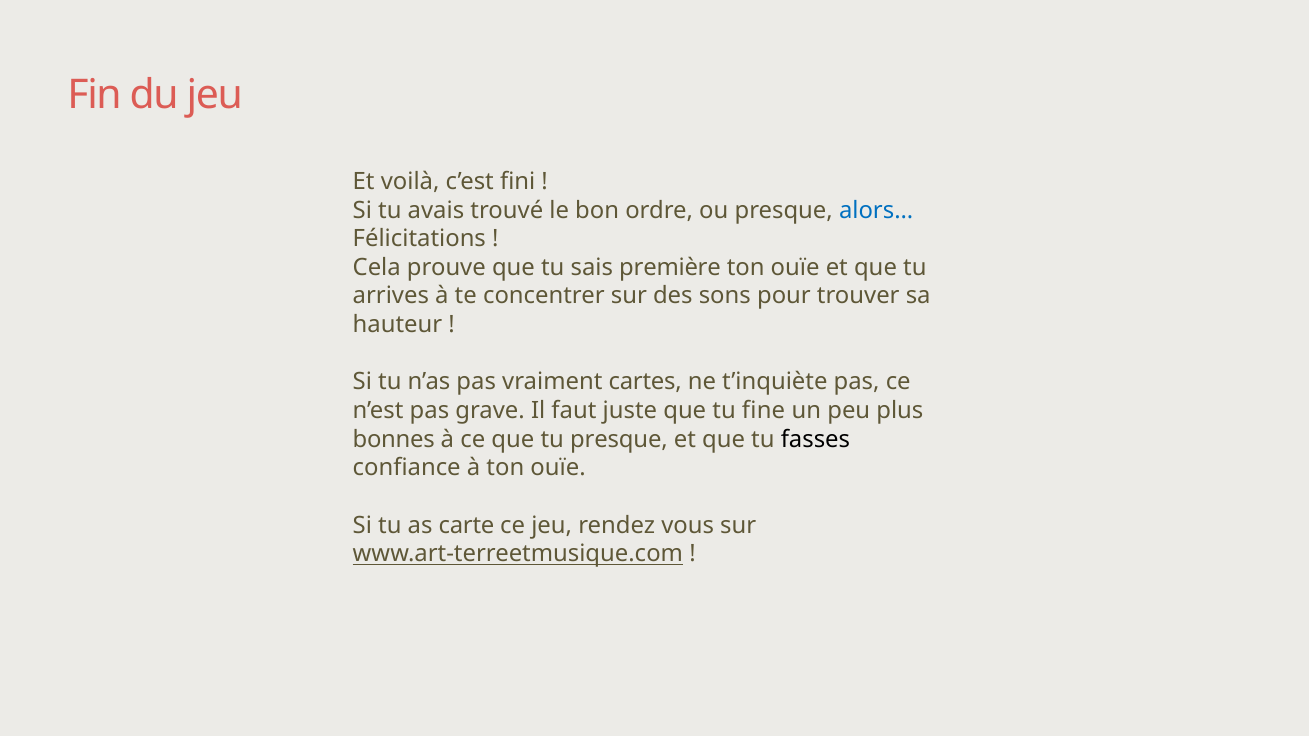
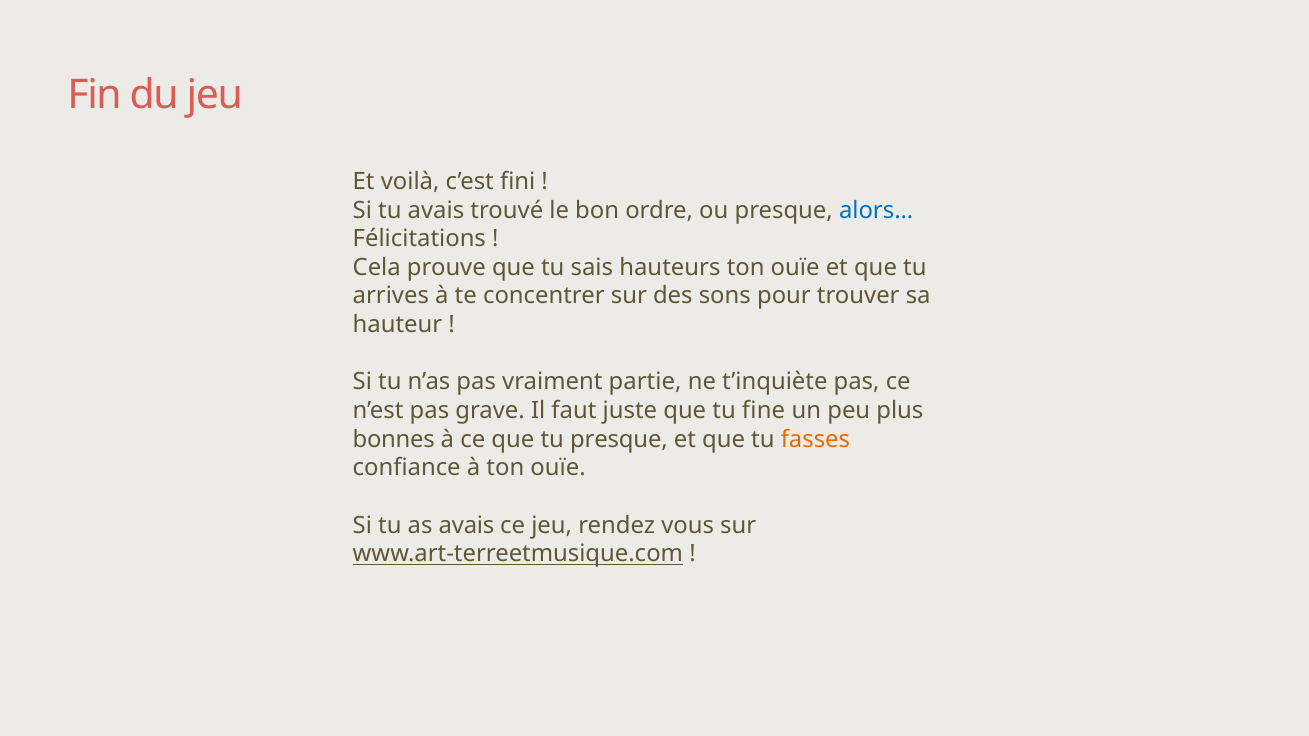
première: première -> hauteurs
cartes: cartes -> partie
fasses colour: black -> orange
as carte: carte -> avais
